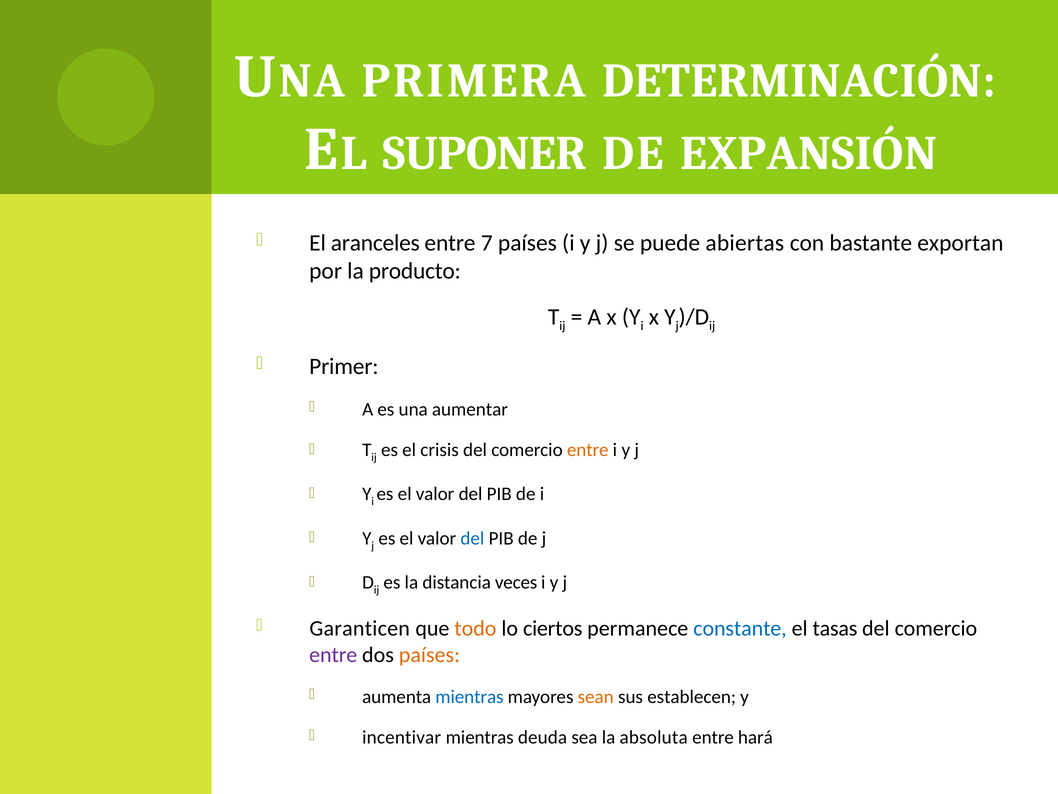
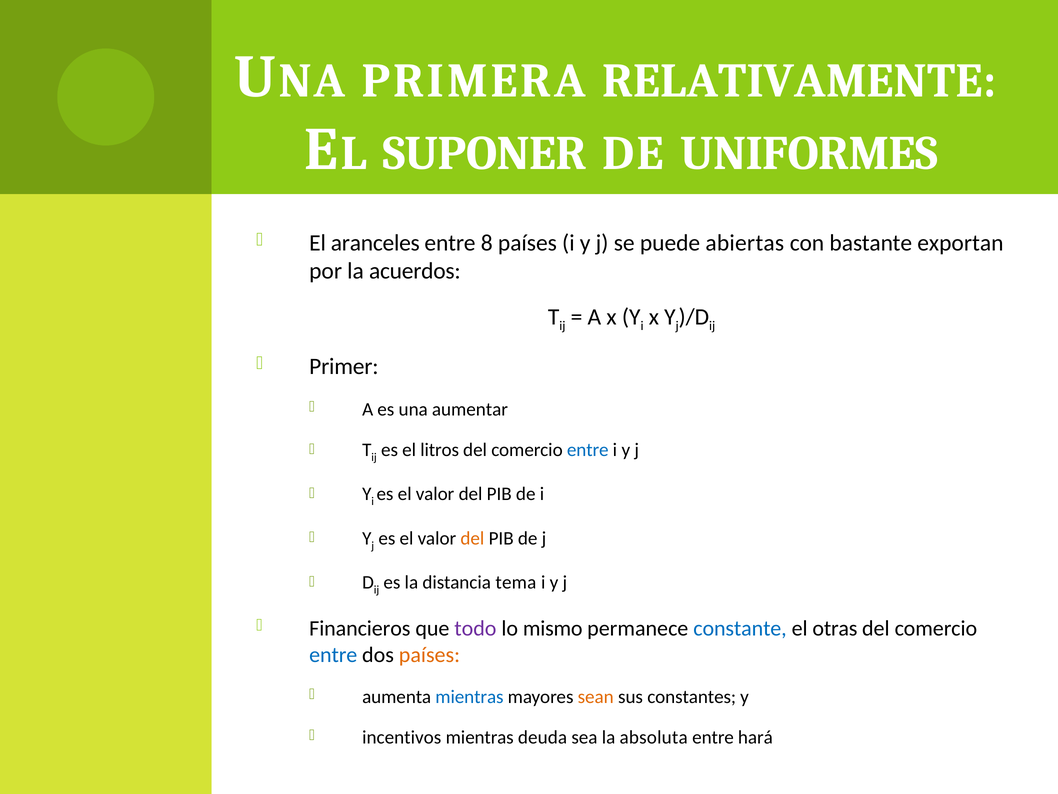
DETERMINACIÓN: DETERMINACIÓN -> RELATIVAMENTE
EXPANSIÓN: EXPANSIÓN -> UNIFORMES
7: 7 -> 8
producto: producto -> acuerdos
crisis: crisis -> litros
entre at (588, 450) colour: orange -> blue
del at (472, 538) colour: blue -> orange
veces: veces -> tema
Garanticen: Garanticen -> Financieros
todo colour: orange -> purple
ciertos: ciertos -> mismo
tasas: tasas -> otras
entre at (333, 655) colour: purple -> blue
establecen: establecen -> constantes
incentivar: incentivar -> incentivos
